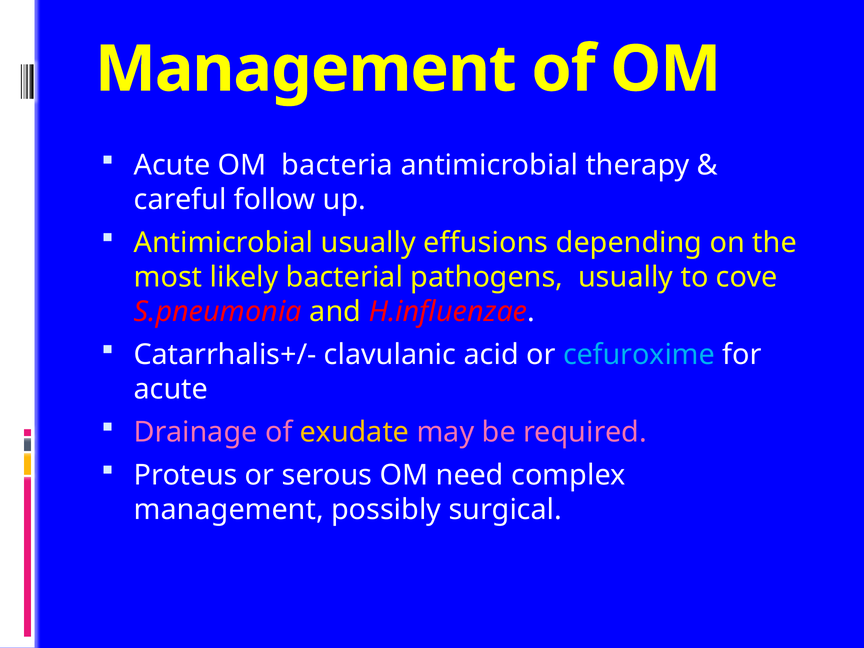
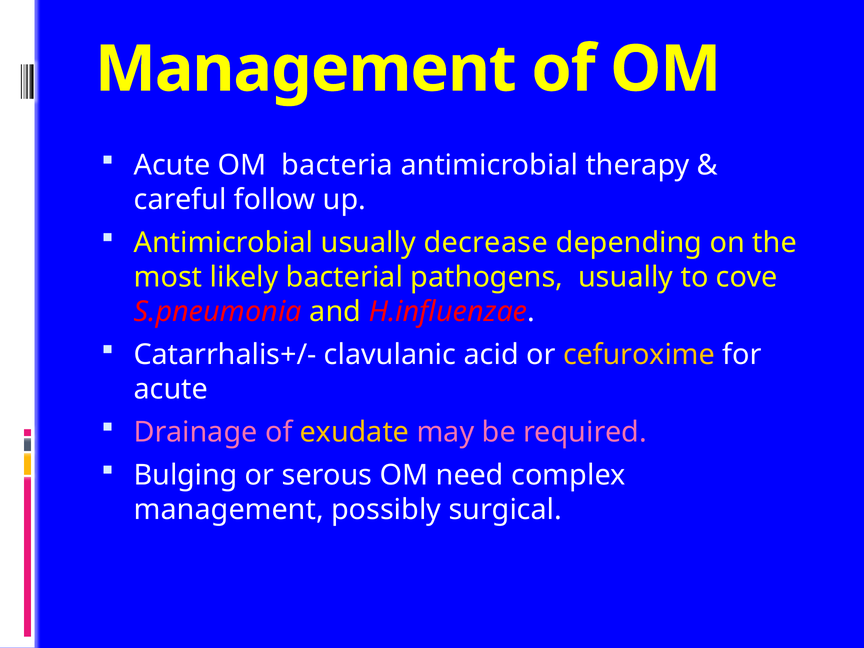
effusions: effusions -> decrease
cefuroxime colour: light blue -> yellow
Proteus: Proteus -> Bulging
